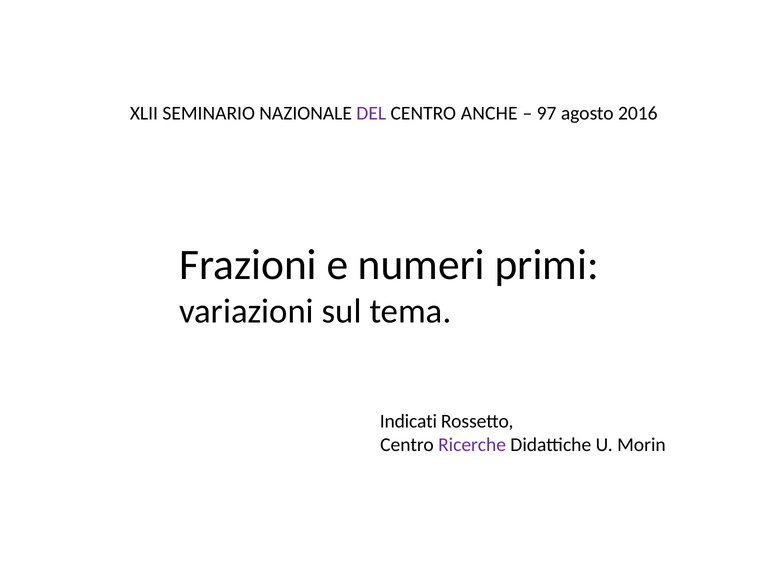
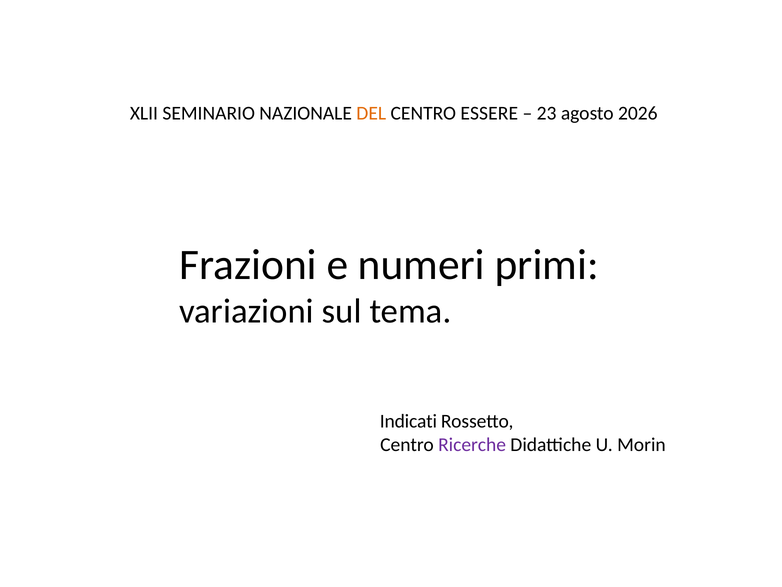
DEL colour: purple -> orange
ANCHE: ANCHE -> ESSERE
97: 97 -> 23
2016: 2016 -> 2026
